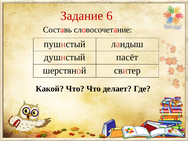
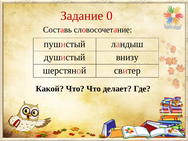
6: 6 -> 0
пасёт: пасёт -> внизу
